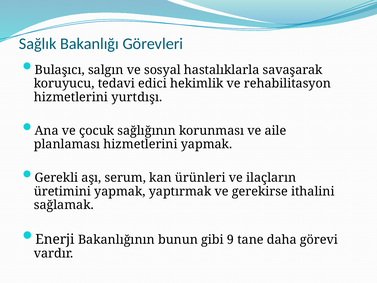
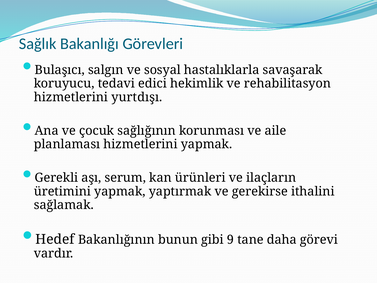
Enerji: Enerji -> Hedef
